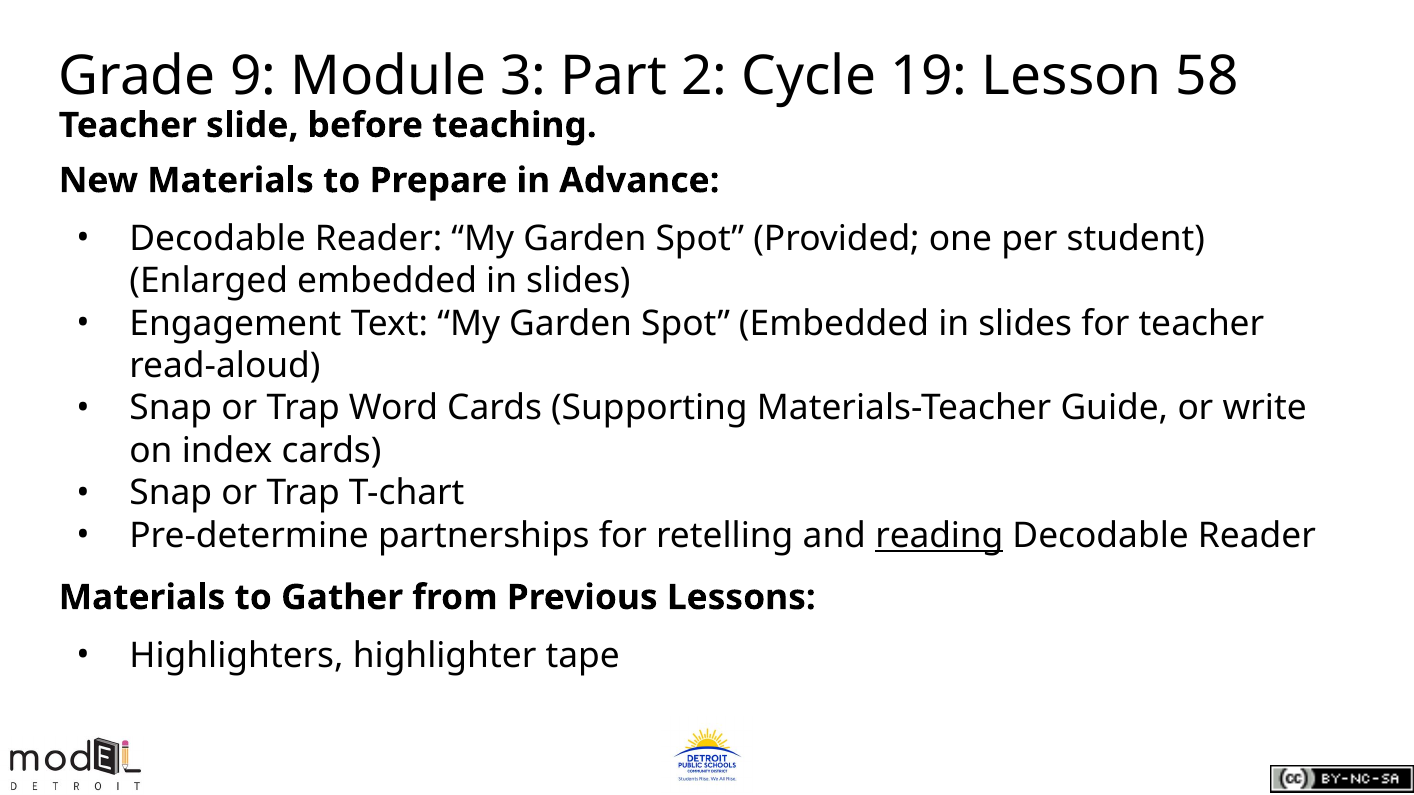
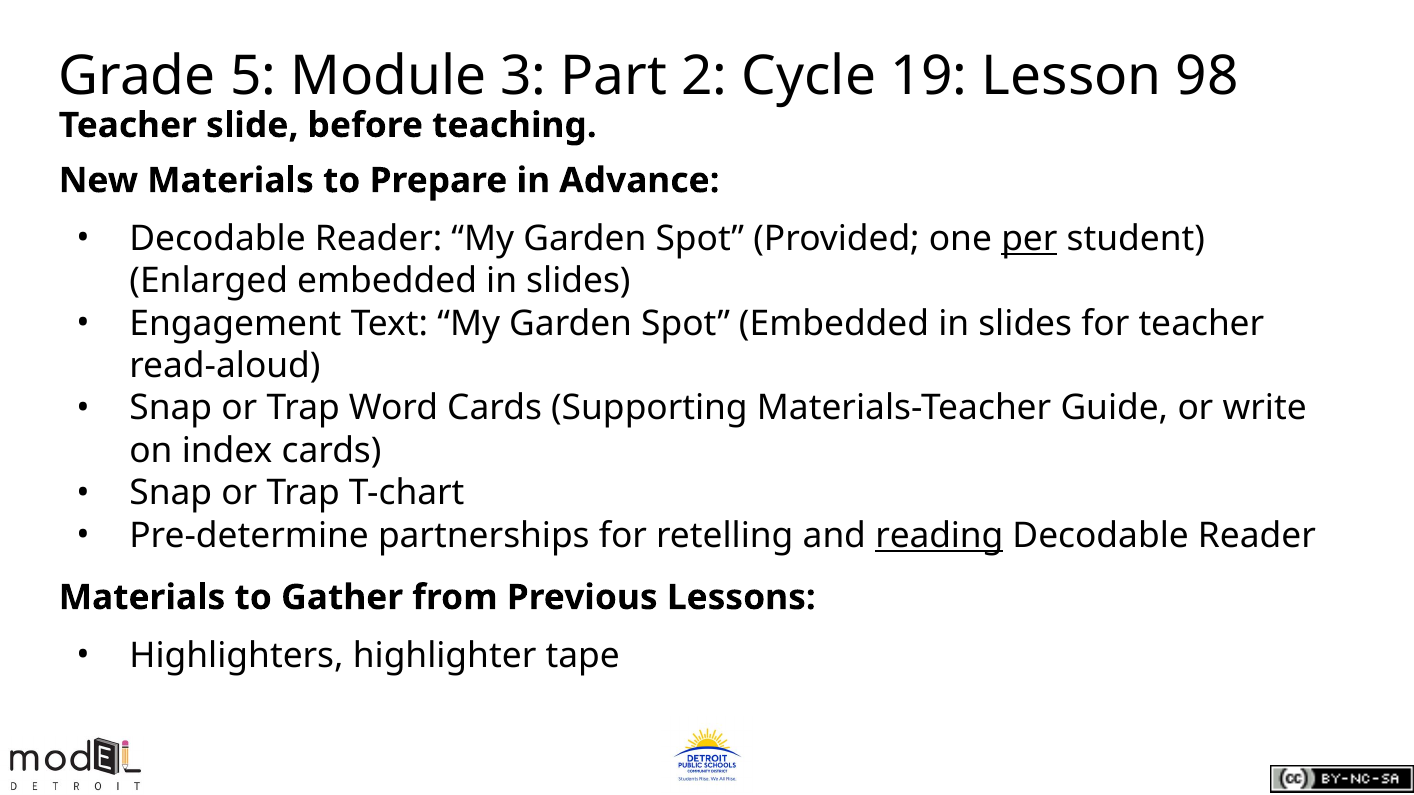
9: 9 -> 5
58: 58 -> 98
per underline: none -> present
